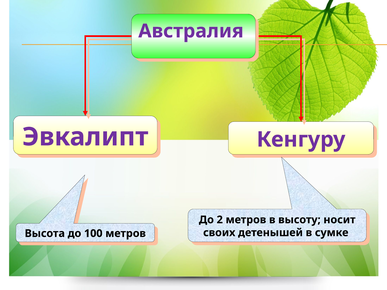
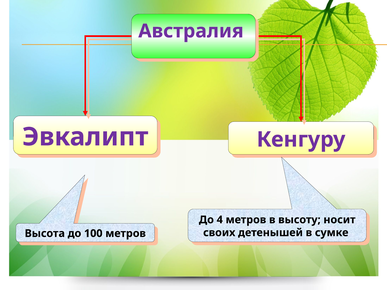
2: 2 -> 4
